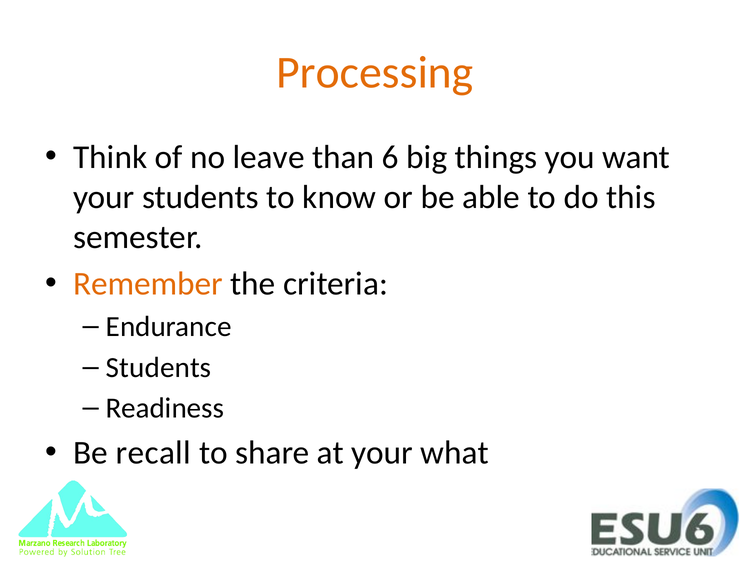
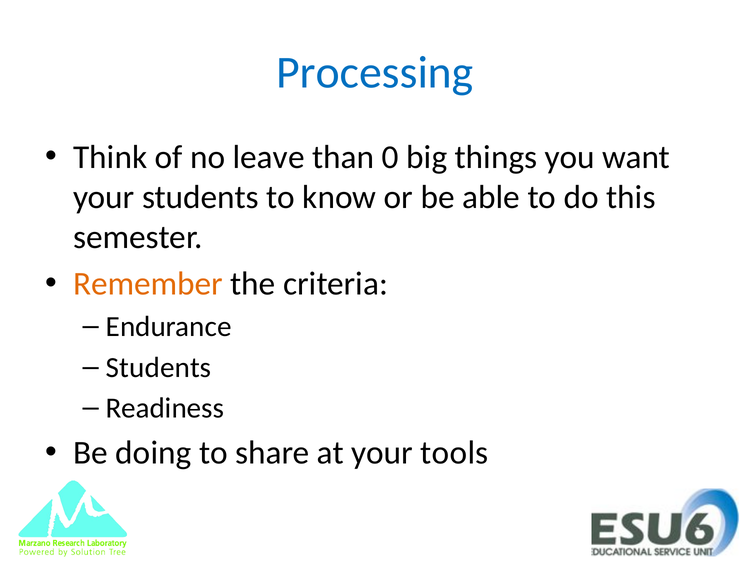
Processing colour: orange -> blue
6: 6 -> 0
recall: recall -> doing
what: what -> tools
